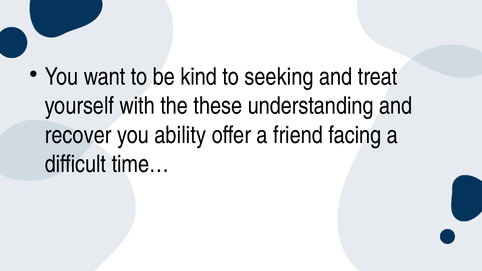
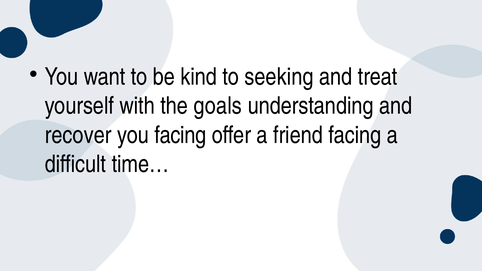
these: these -> goals
you ability: ability -> facing
